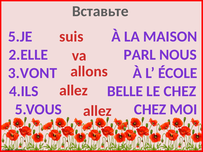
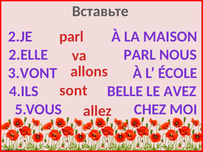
5.JE: 5.JE -> 2.JE
suis at (71, 37): suis -> parl
allez at (74, 91): allez -> sont
LE CHEZ: CHEZ -> AVEZ
